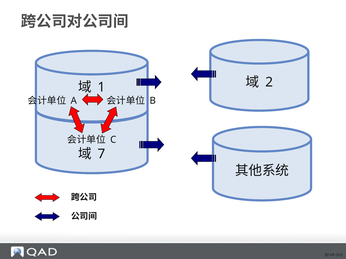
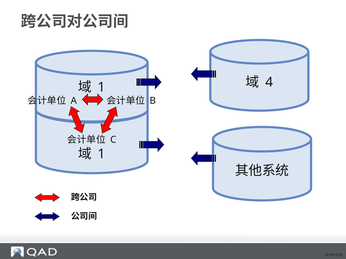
2: 2 -> 4
7 at (102, 154): 7 -> 1
